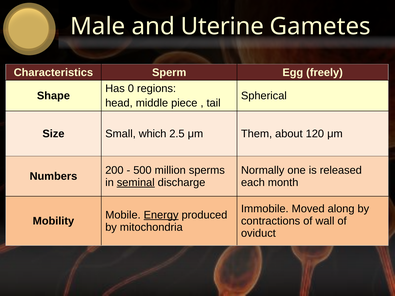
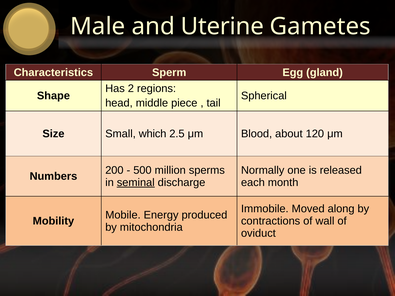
freely: freely -> gland
0: 0 -> 2
Them: Them -> Blood
Energy underline: present -> none
